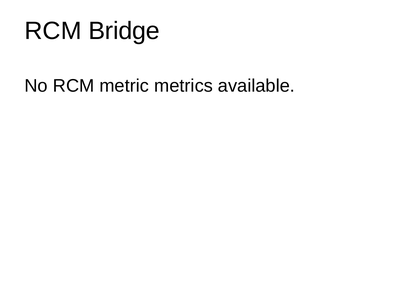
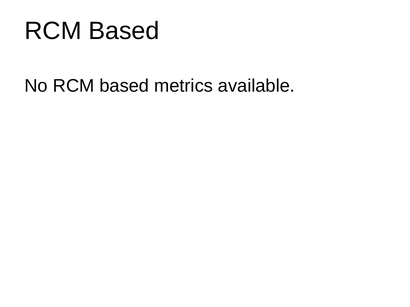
Bridge at (124, 31): Bridge -> Based
No RCM metric: metric -> based
